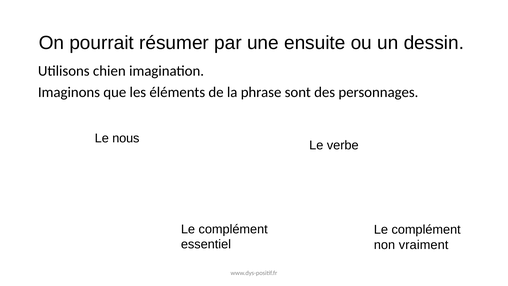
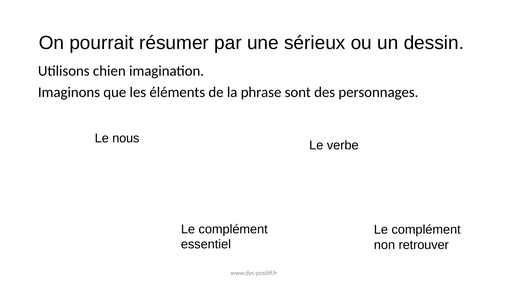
ensuite: ensuite -> sérieux
vraiment: vraiment -> retrouver
